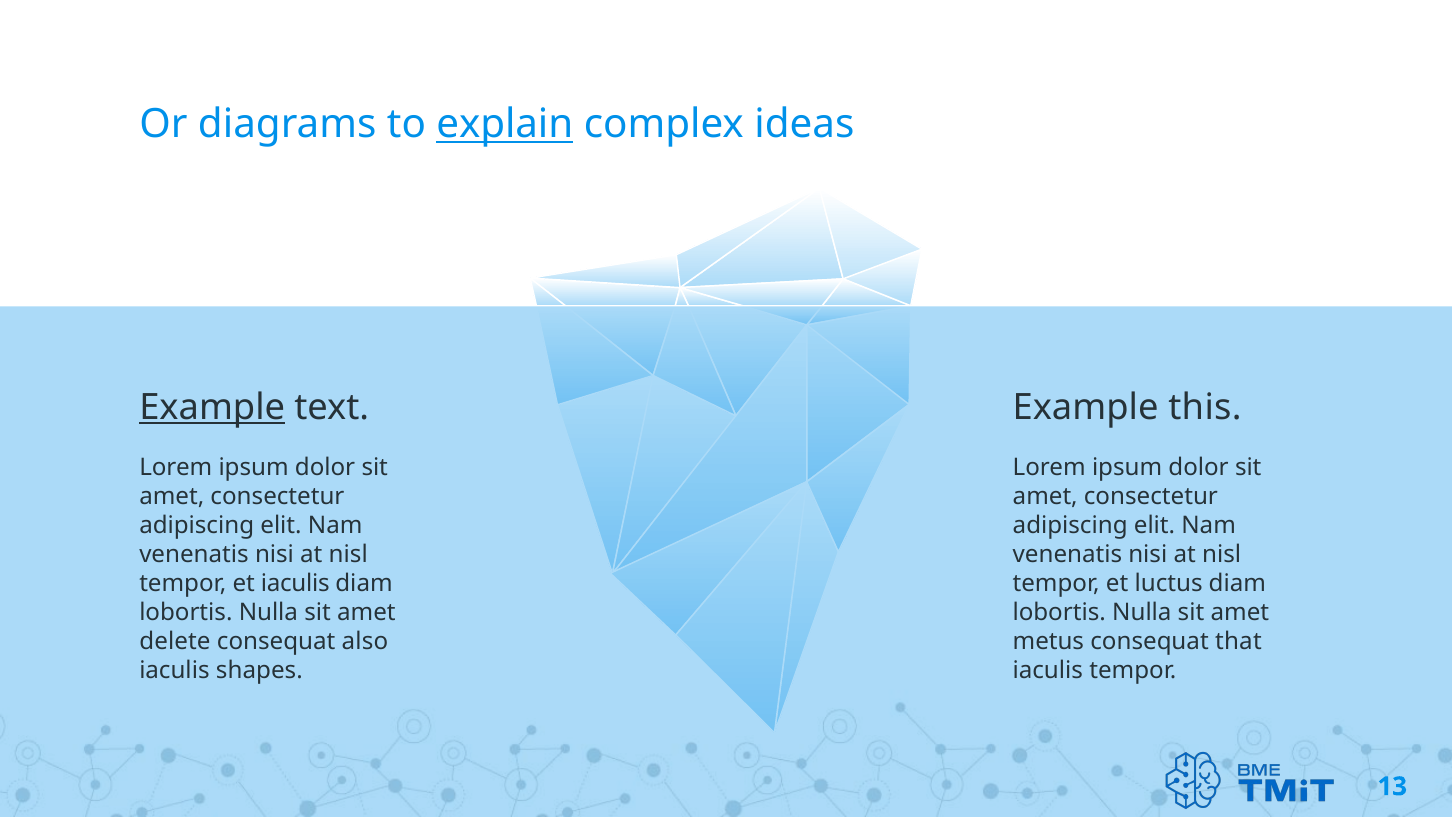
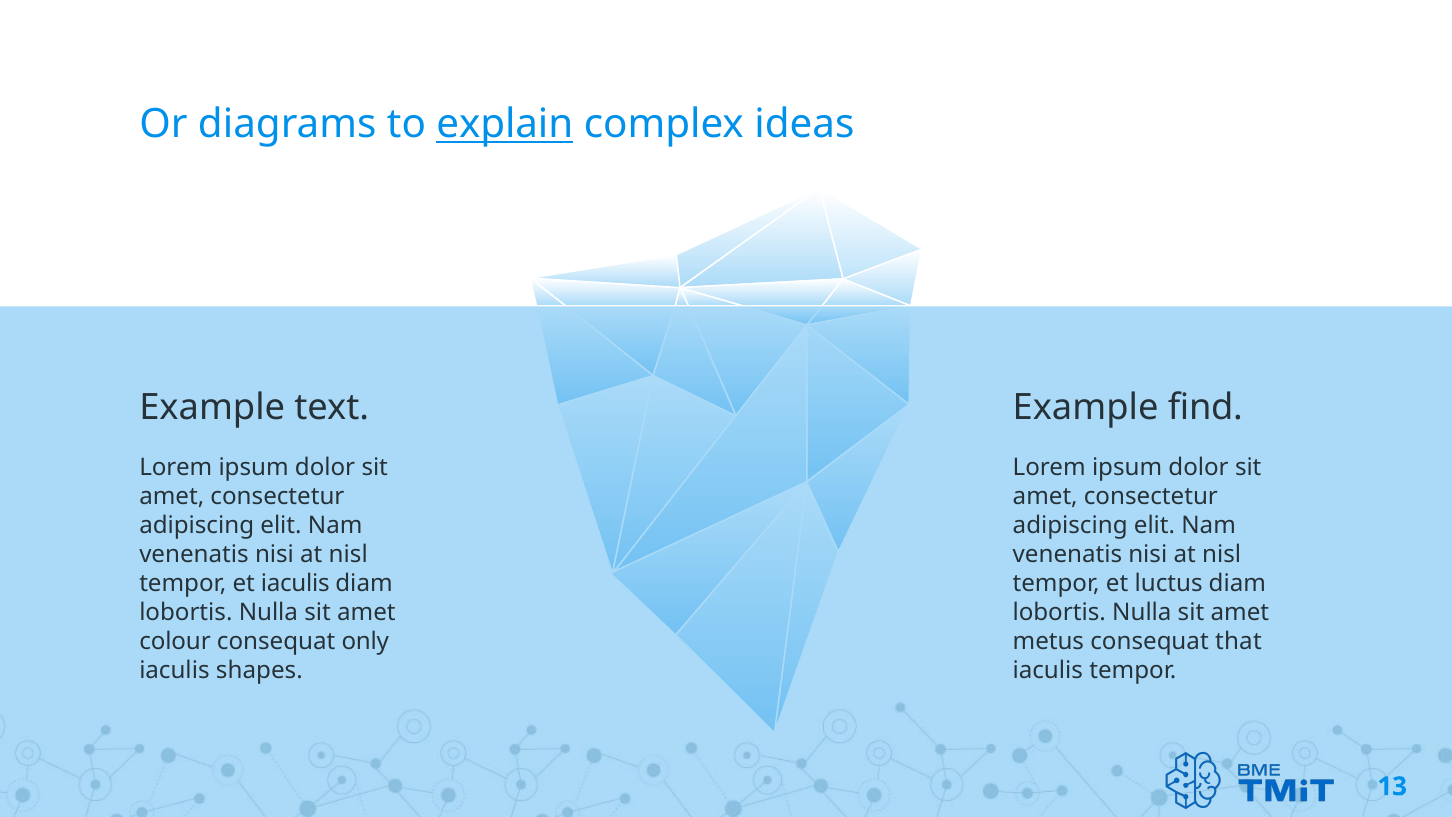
Example at (212, 408) underline: present -> none
this: this -> find
delete: delete -> colour
also: also -> only
